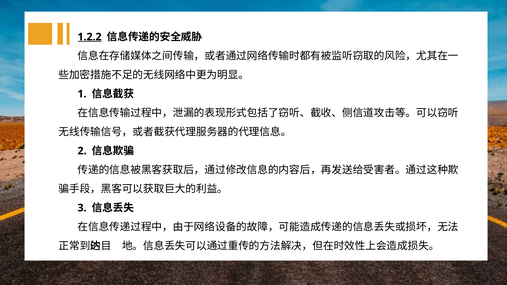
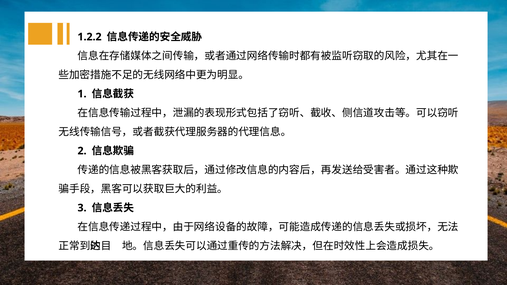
1.2.2 underline: present -> none
